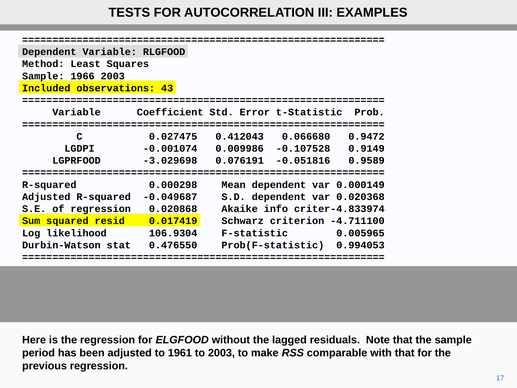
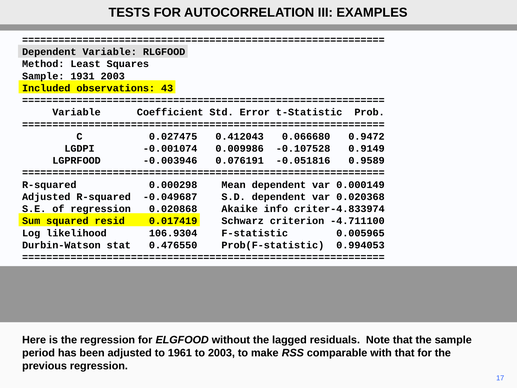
1966: 1966 -> 1931
-3.029698: -3.029698 -> -0.003946
